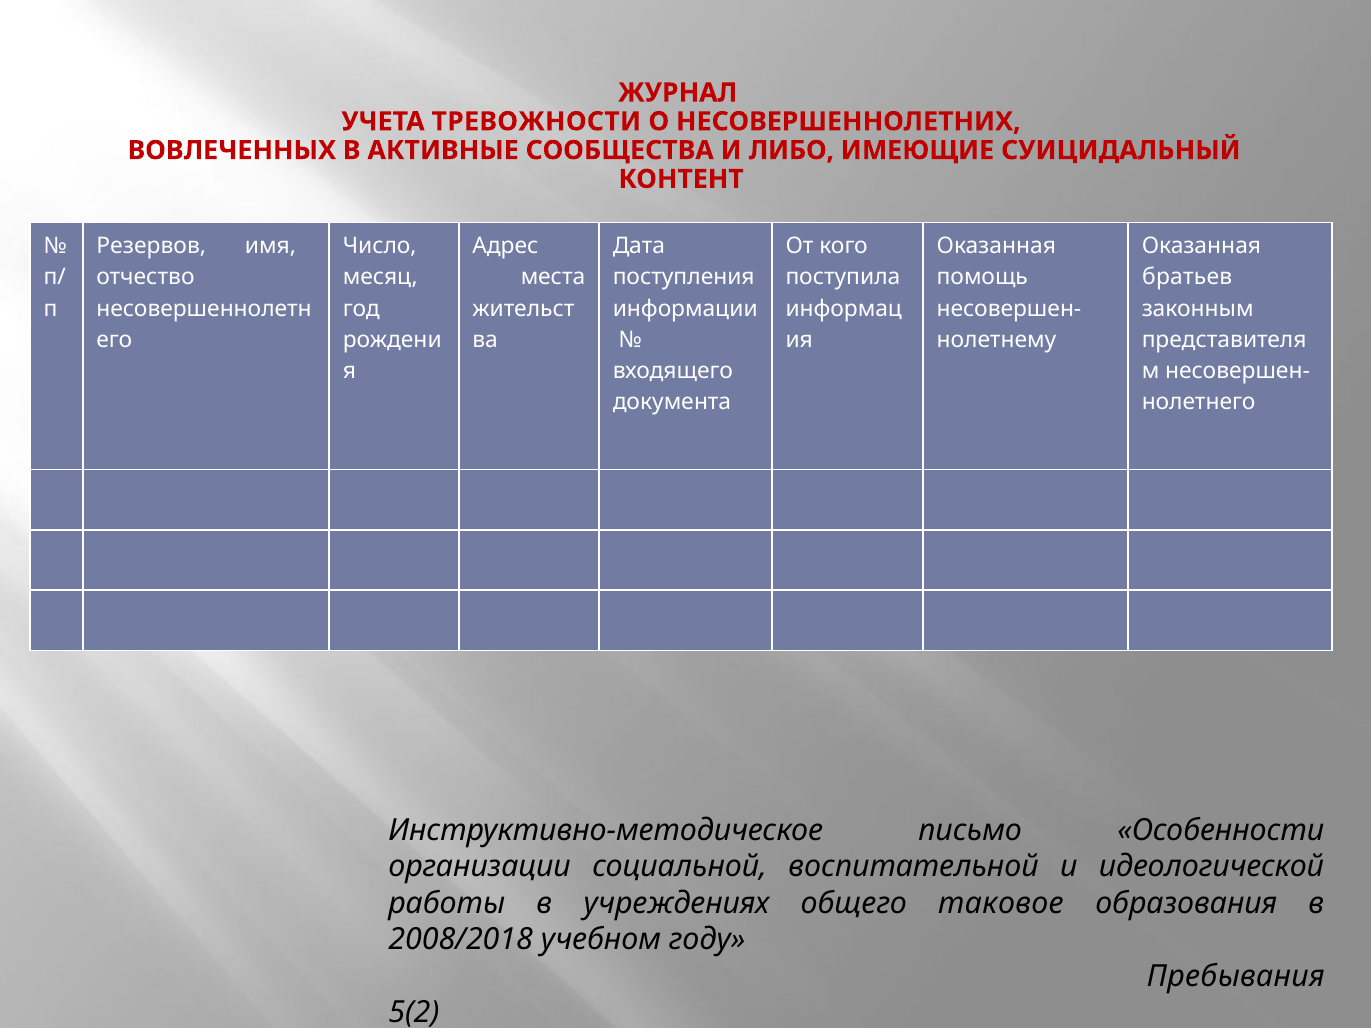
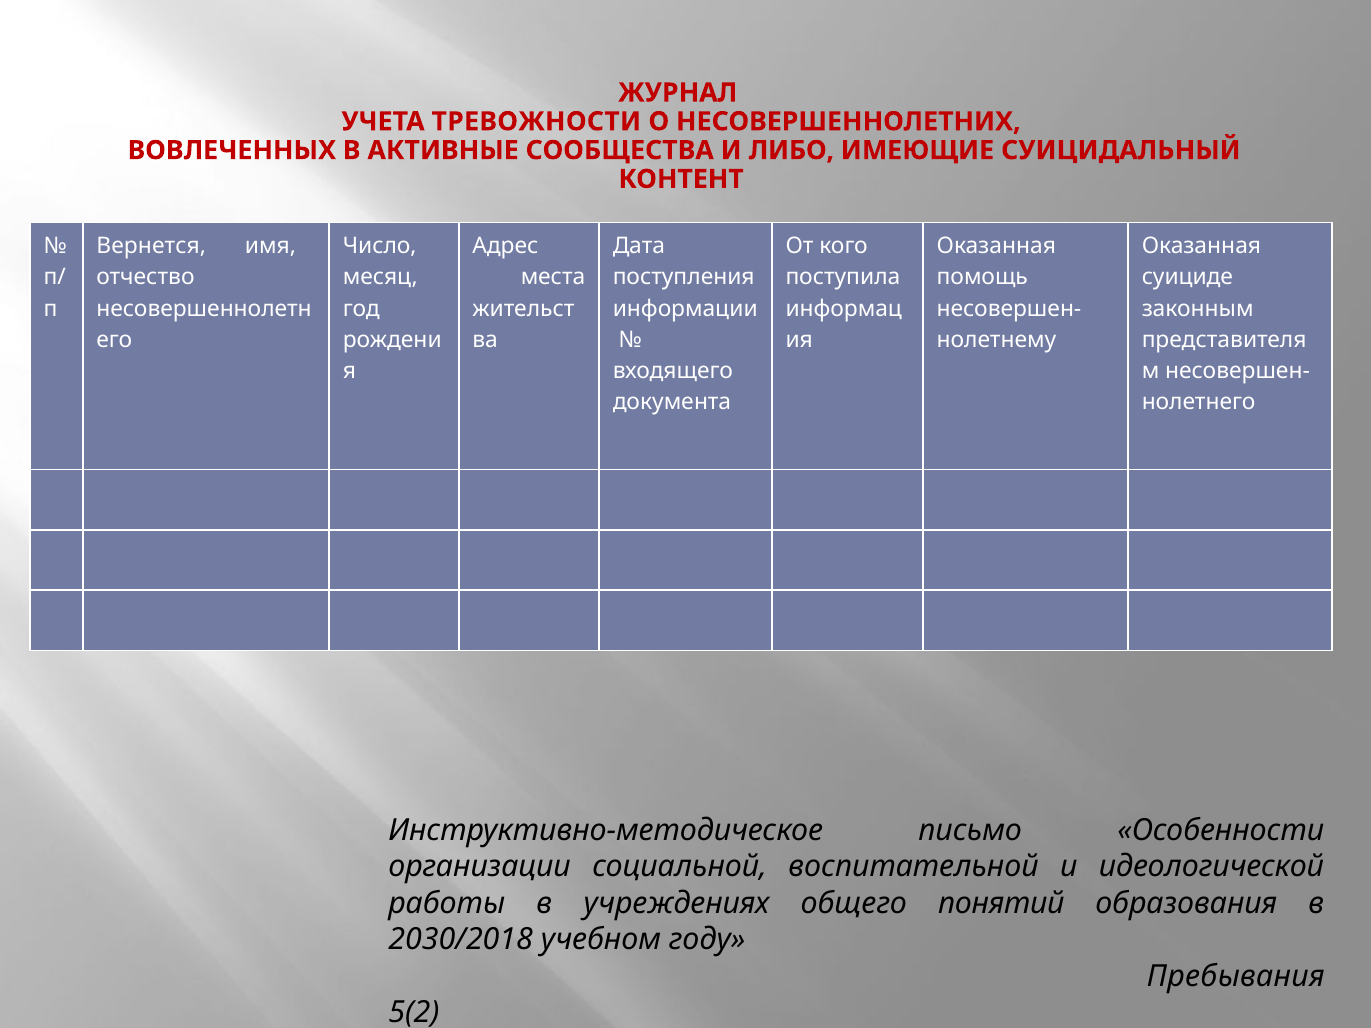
Резервов: Резервов -> Вернется
братьев: братьев -> суициде
таковое: таковое -> понятий
2008/2018: 2008/2018 -> 2030/2018
